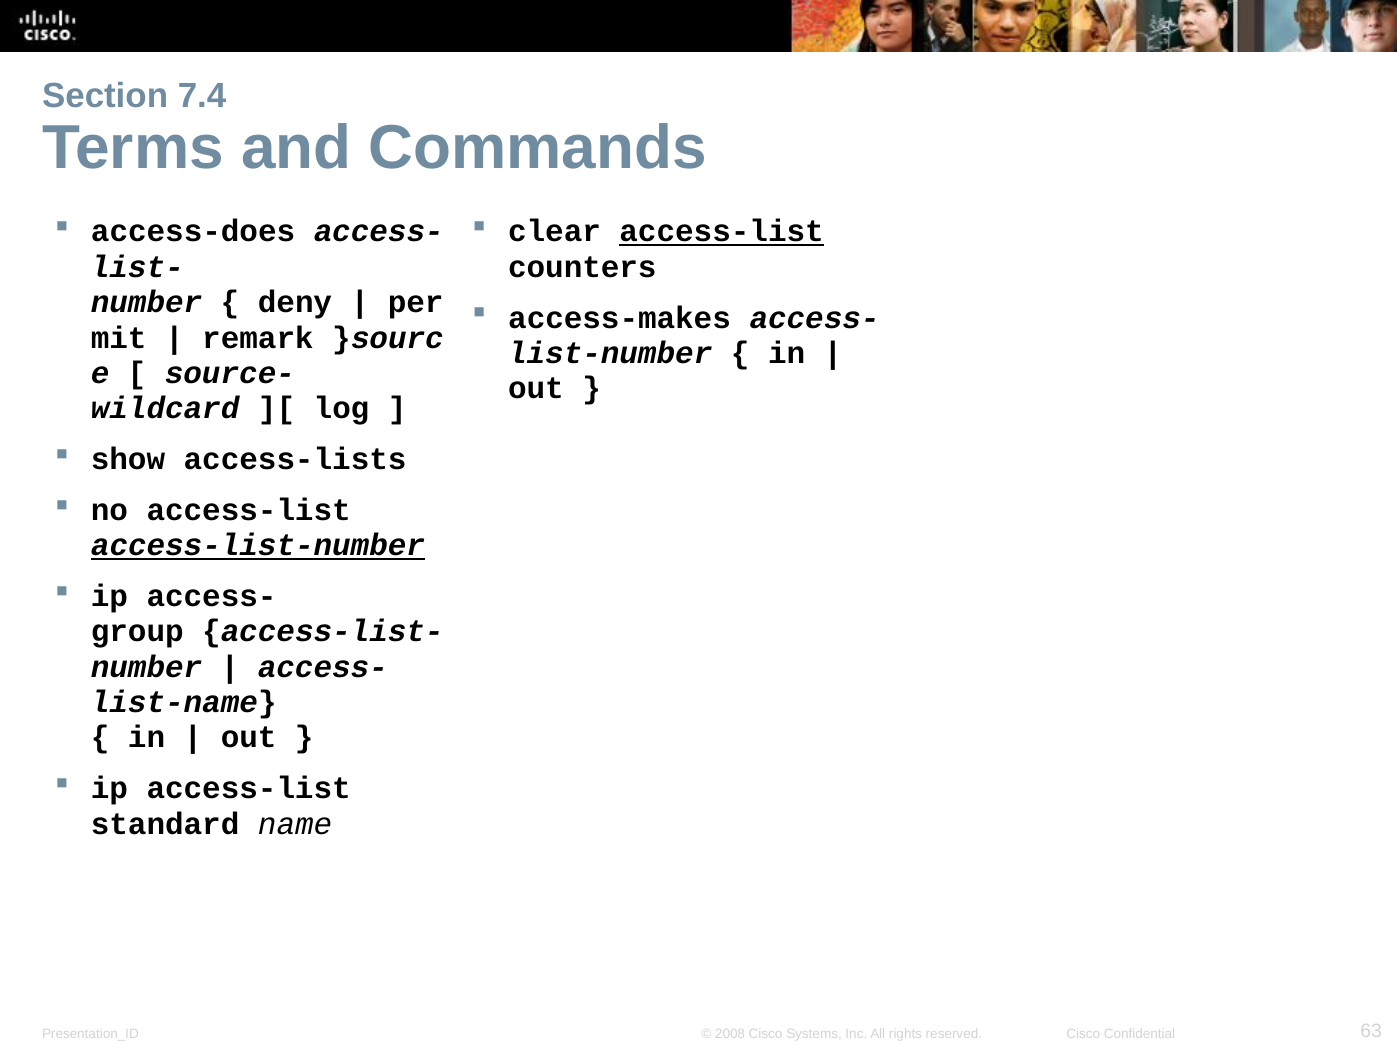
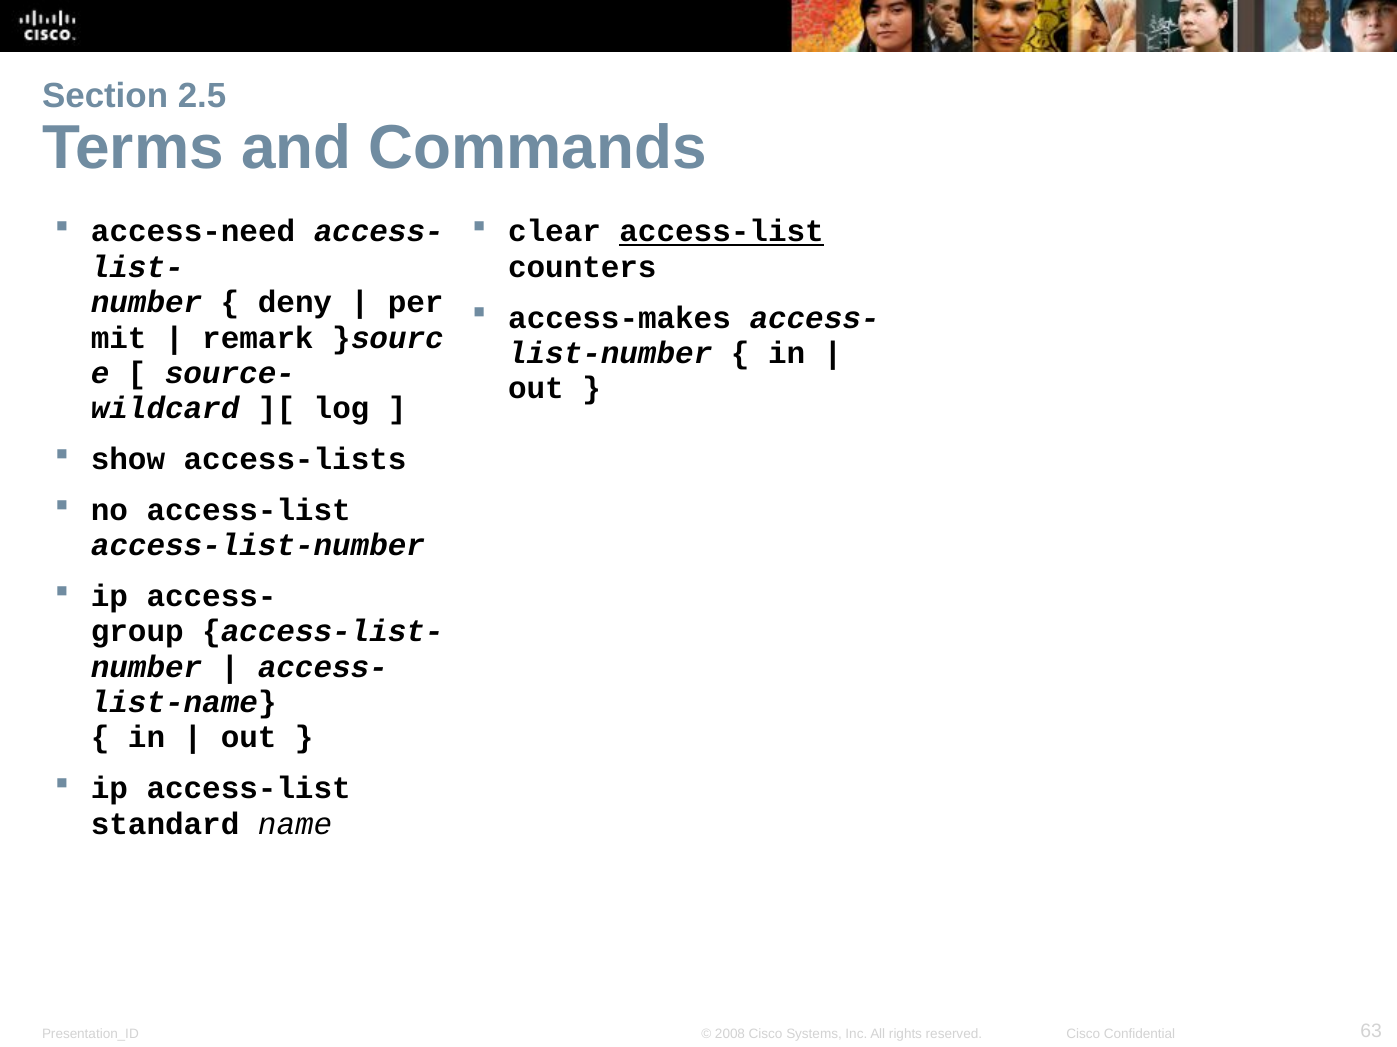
7.4: 7.4 -> 2.5
access-does: access-does -> access-need
access-list-number underline: present -> none
